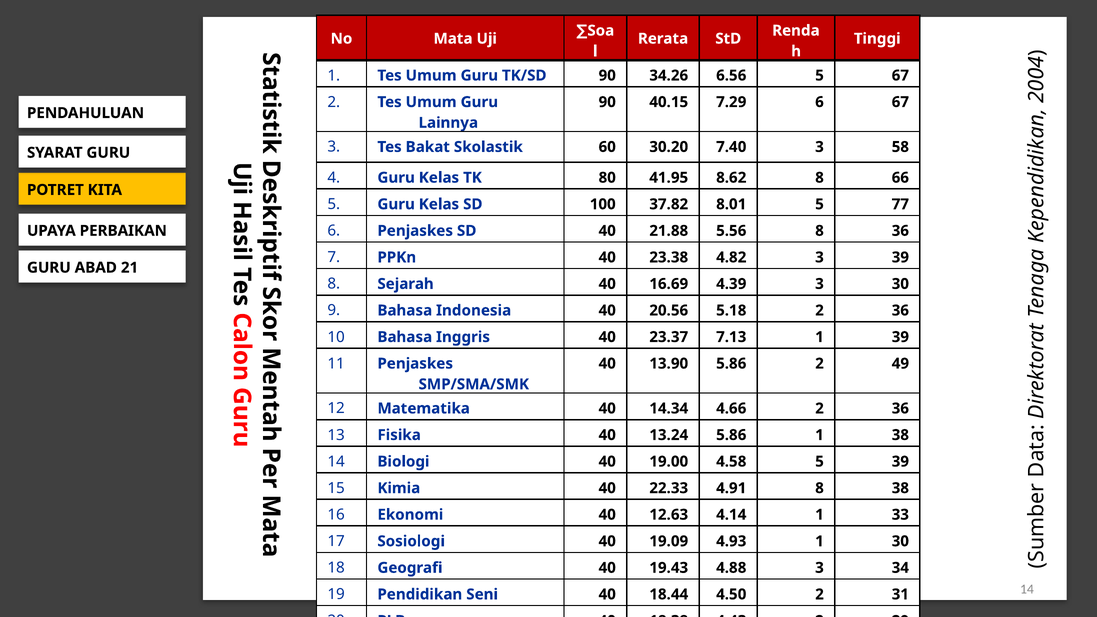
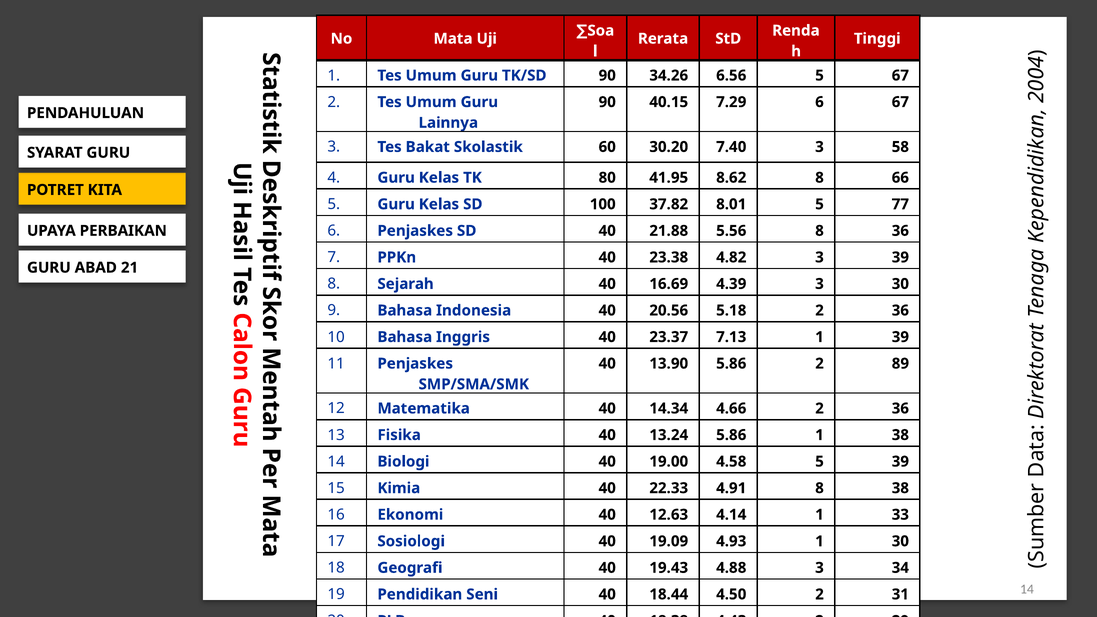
49: 49 -> 89
